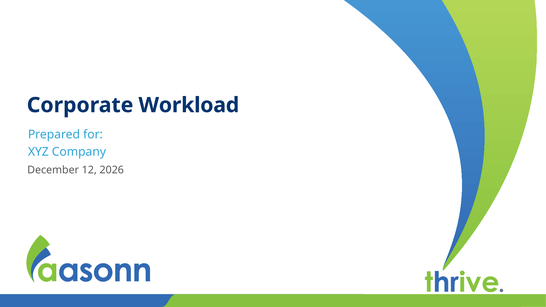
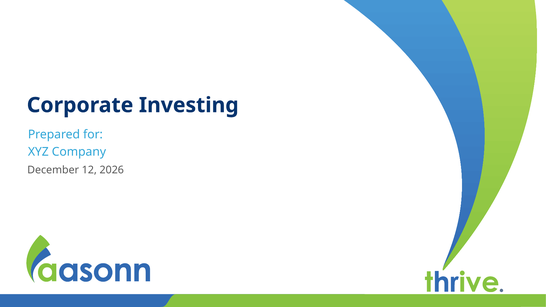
Workload: Workload -> Investing
